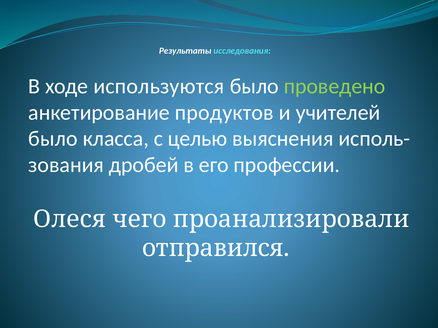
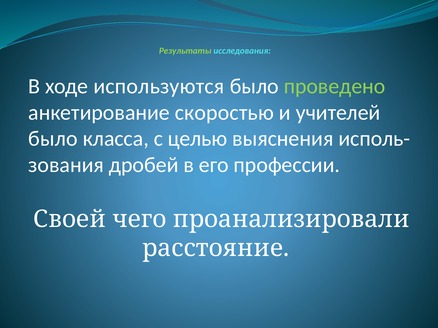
Результаты colour: white -> light green
продуктов: продуктов -> скоростью
Олеся: Олеся -> Своей
отправился: отправился -> расстояние
